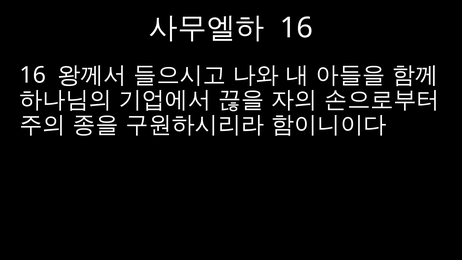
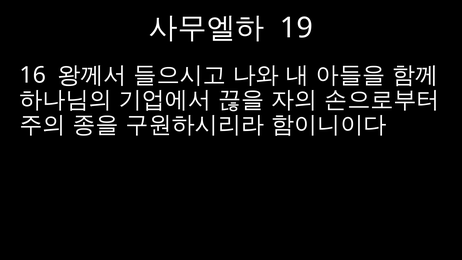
16 at (297, 28): 16 -> 19
